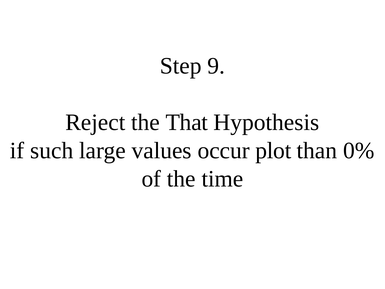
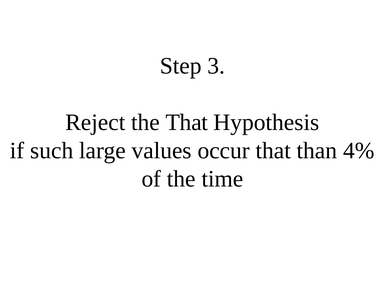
9: 9 -> 3
occur plot: plot -> that
0%: 0% -> 4%
